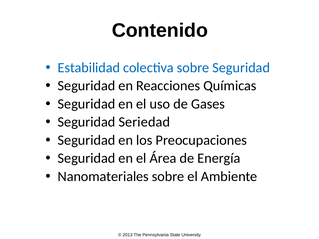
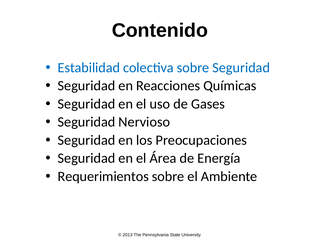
Seriedad: Seriedad -> Nervioso
Nanomateriales: Nanomateriales -> Requerimientos
